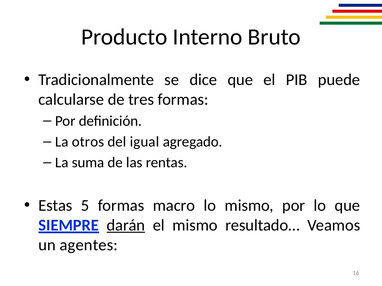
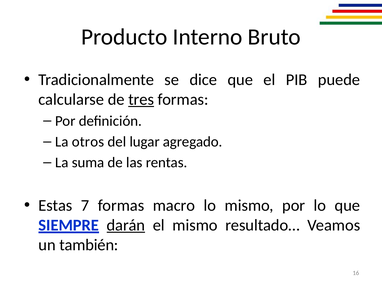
tres underline: none -> present
igual: igual -> lugar
5: 5 -> 7
agentes: agentes -> también
